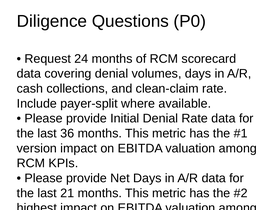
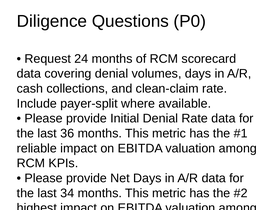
version: version -> reliable
21: 21 -> 34
